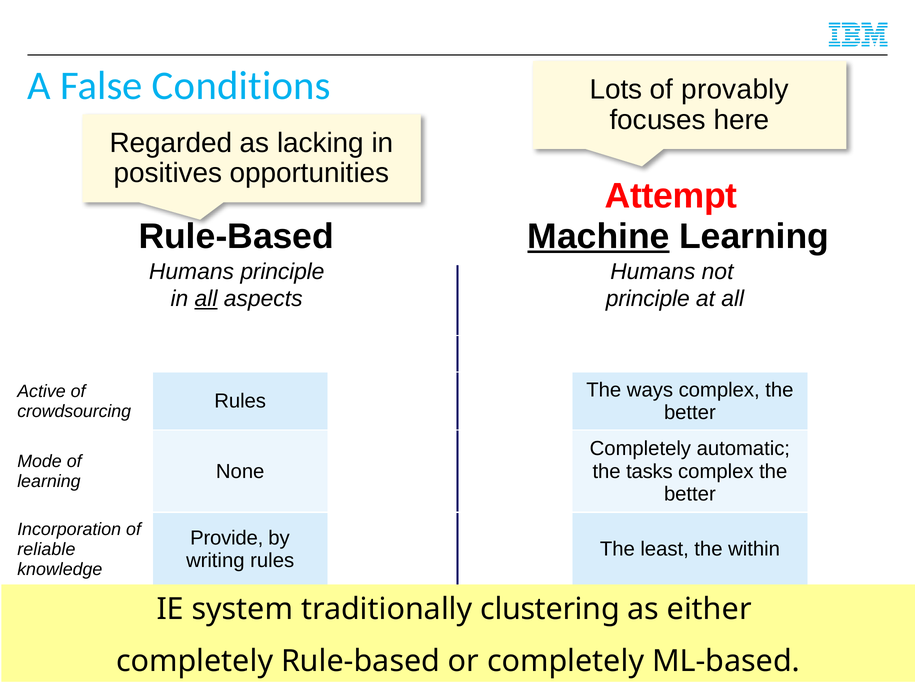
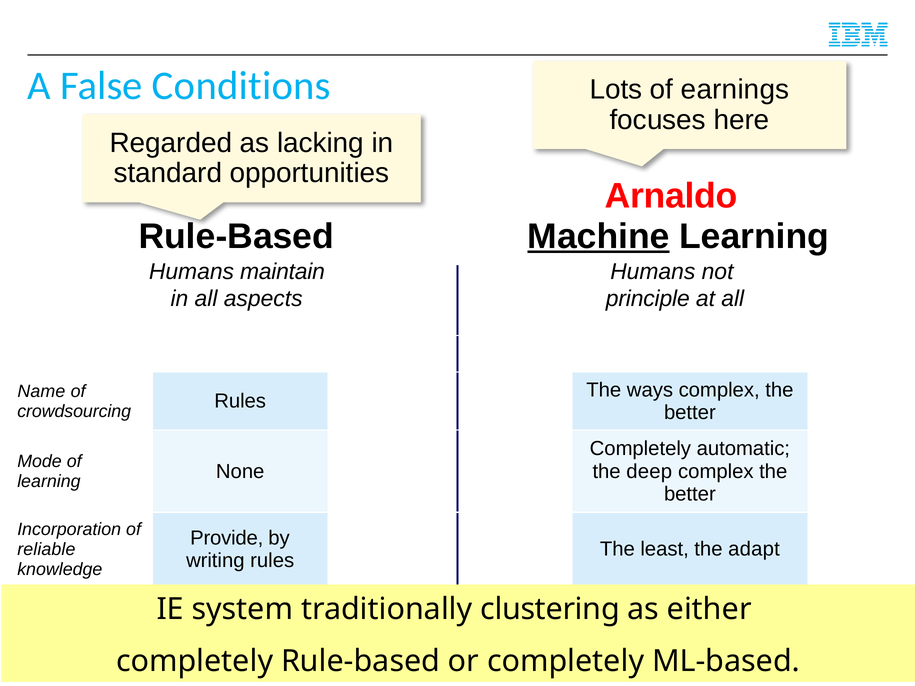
provably: provably -> earnings
positives: positives -> standard
Attempt: Attempt -> Arnaldo
Humans principle: principle -> maintain
all at (206, 299) underline: present -> none
Active: Active -> Name
tasks: tasks -> deep
within: within -> adapt
